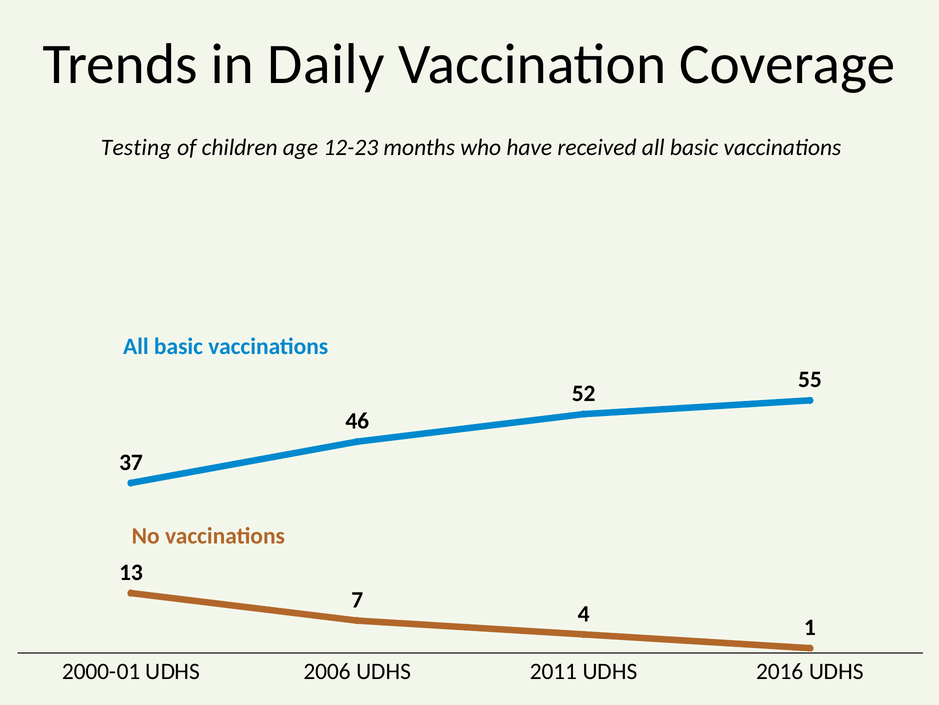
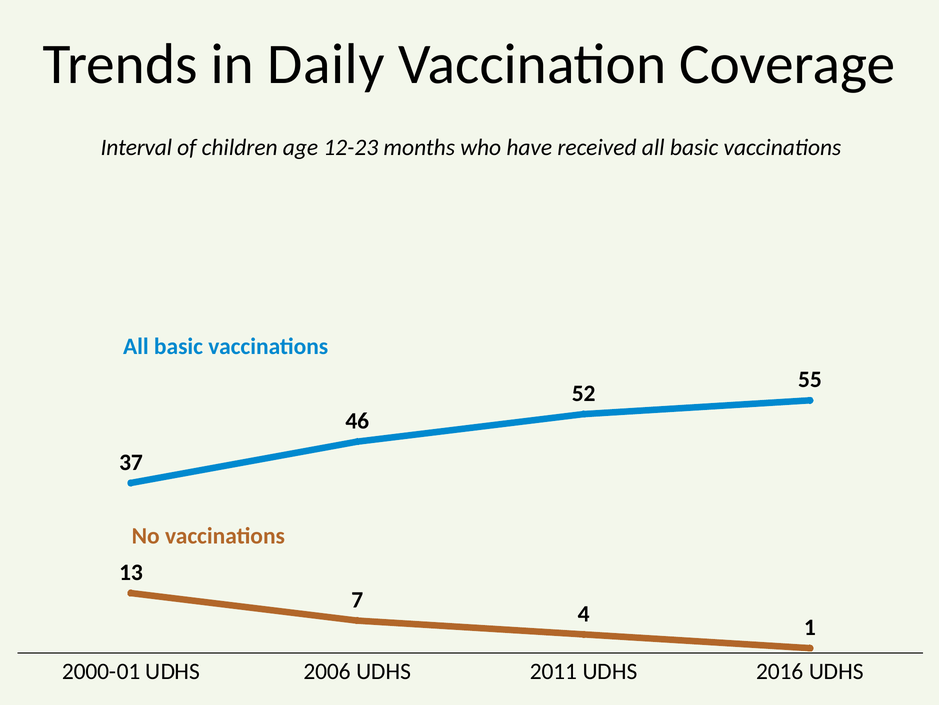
Testing: Testing -> Interval
